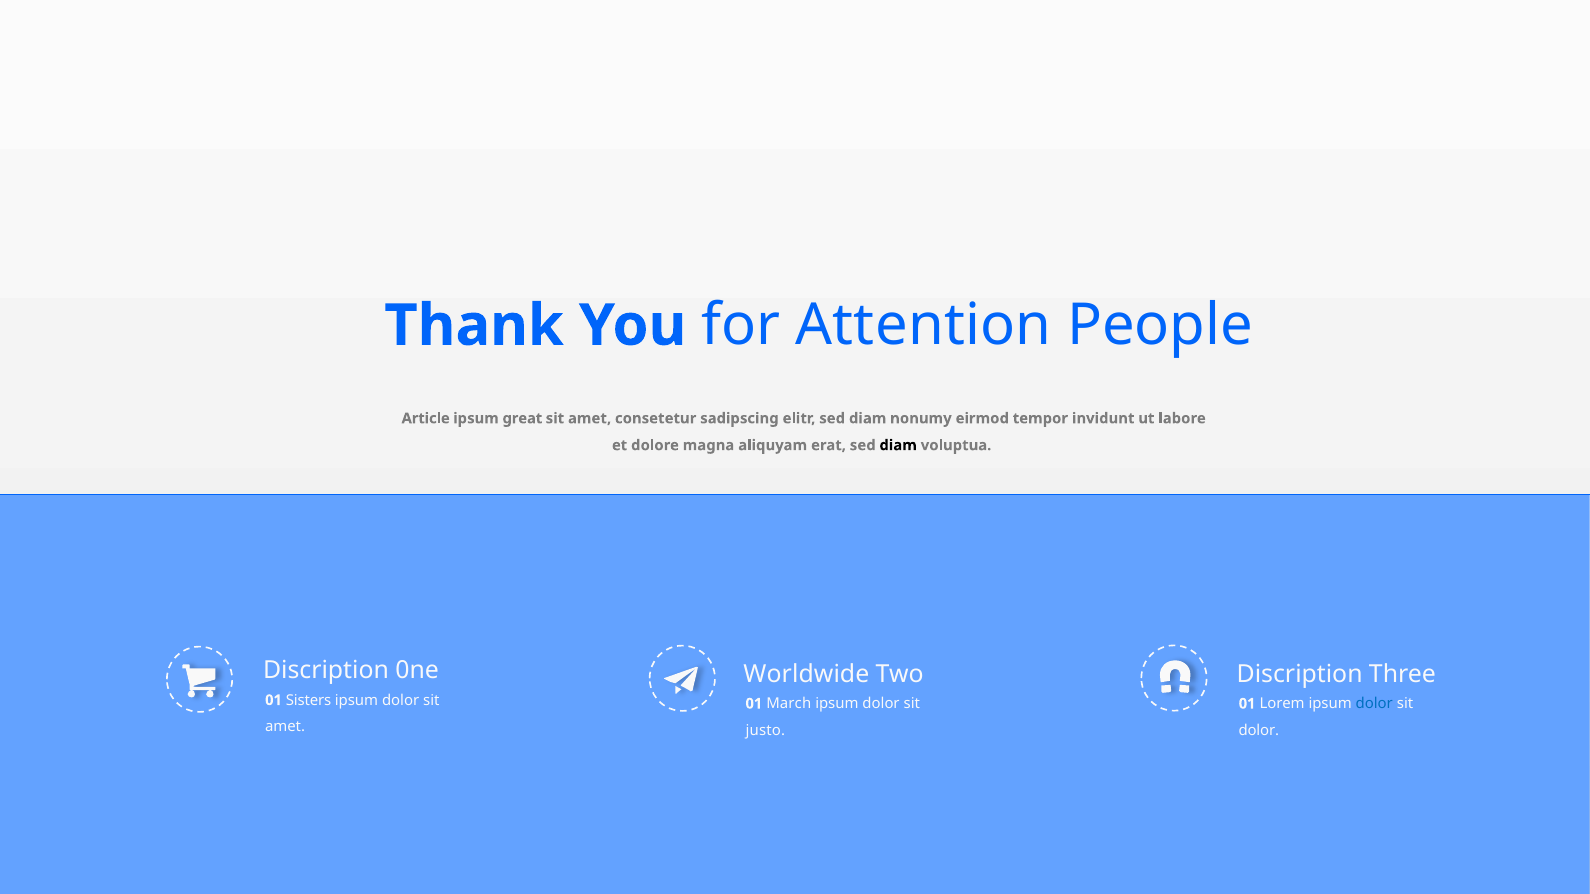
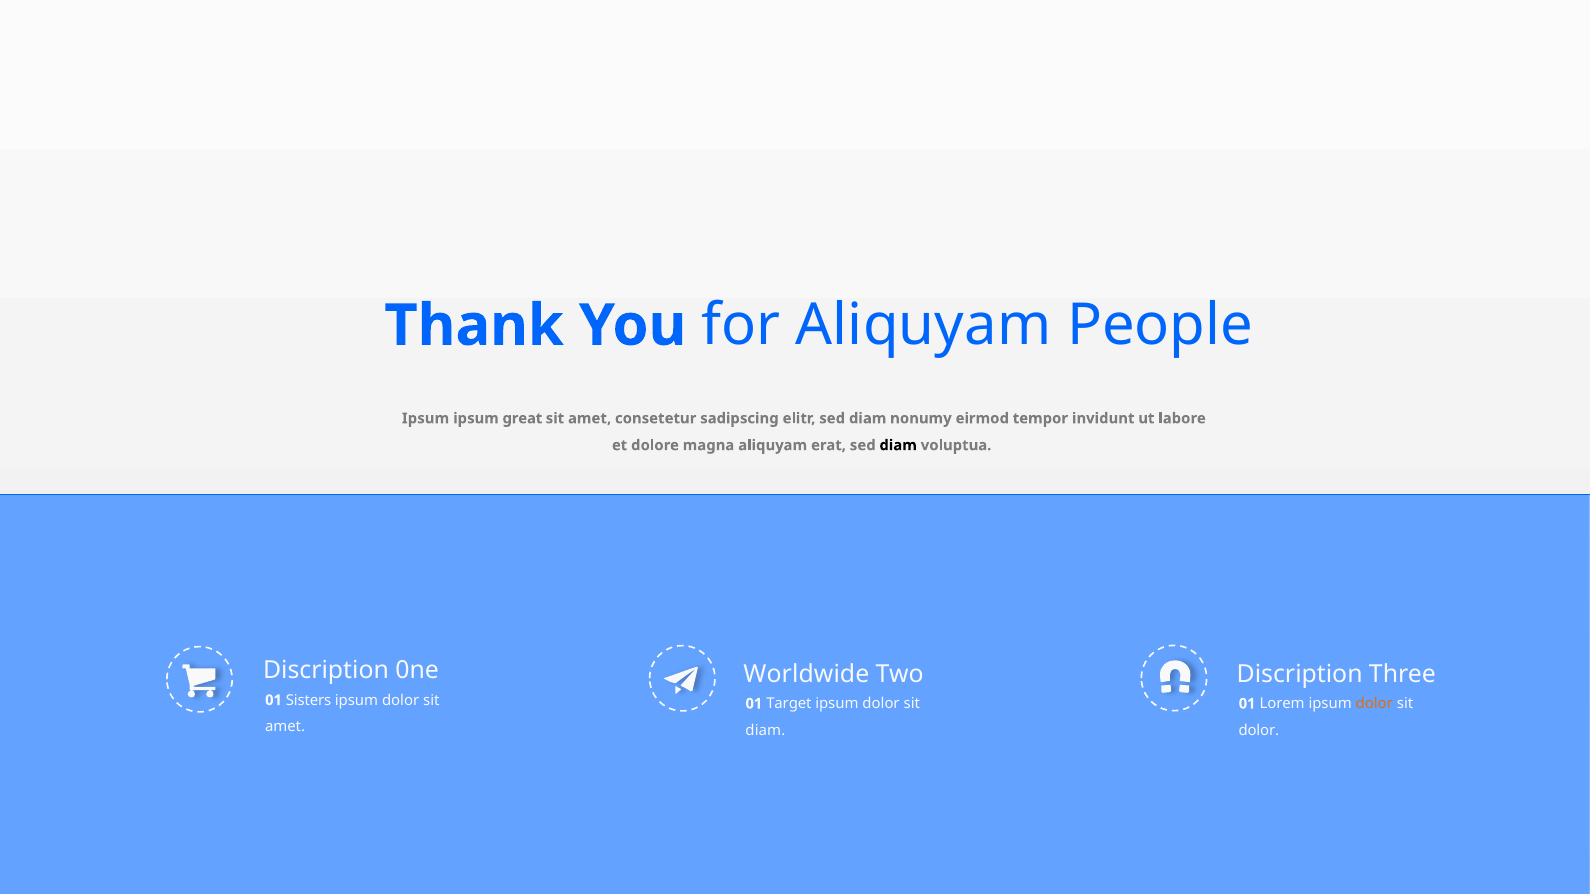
for Attention: Attention -> Aliquyam
Article at (426, 419): Article -> Ipsum
March: March -> Target
dolor at (1374, 704) colour: blue -> orange
justo at (765, 731): justo -> diam
